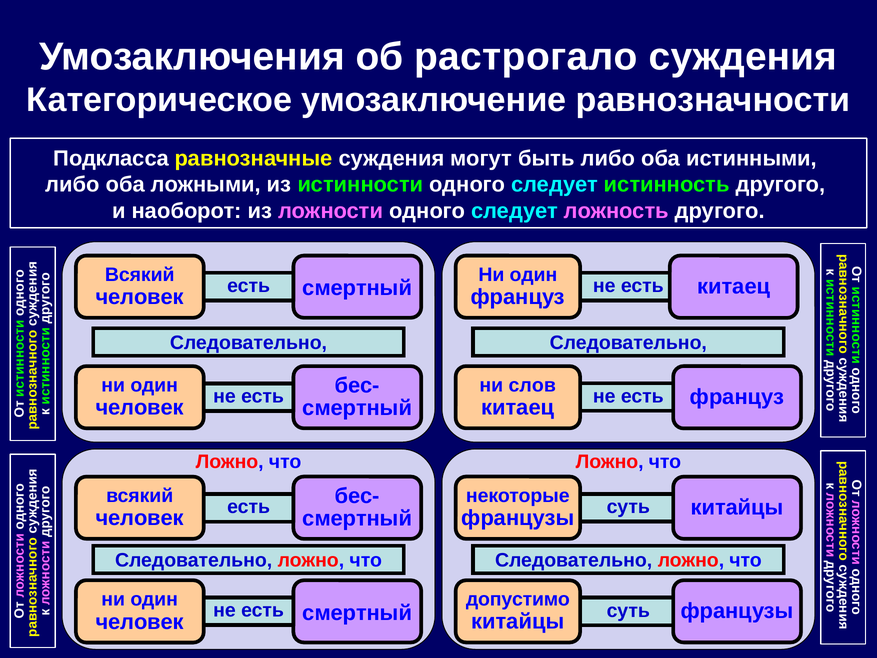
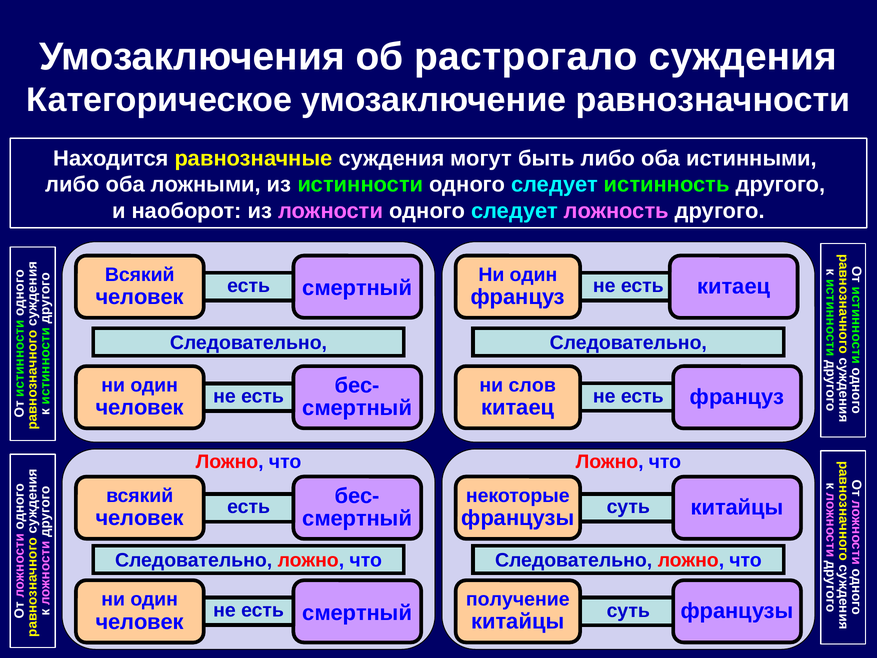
Подкласса: Подкласса -> Находится
допустимо: допустимо -> получение
